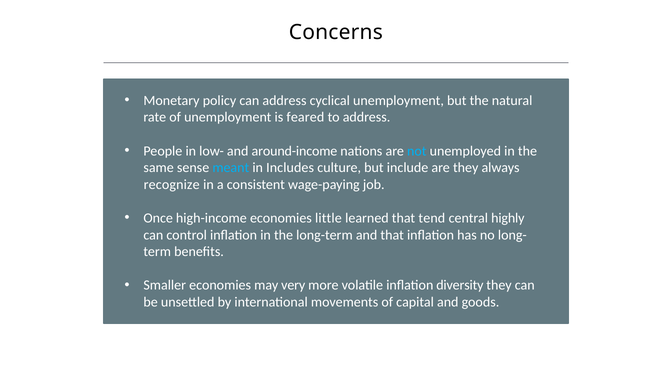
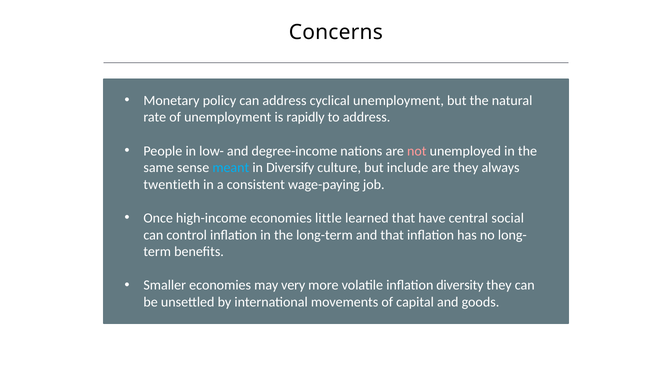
feared: feared -> rapidly
around-income: around-income -> degree-income
not colour: light blue -> pink
Includes: Includes -> Diversify
recognize: recognize -> twentieth
tend: tend -> have
highly: highly -> social
